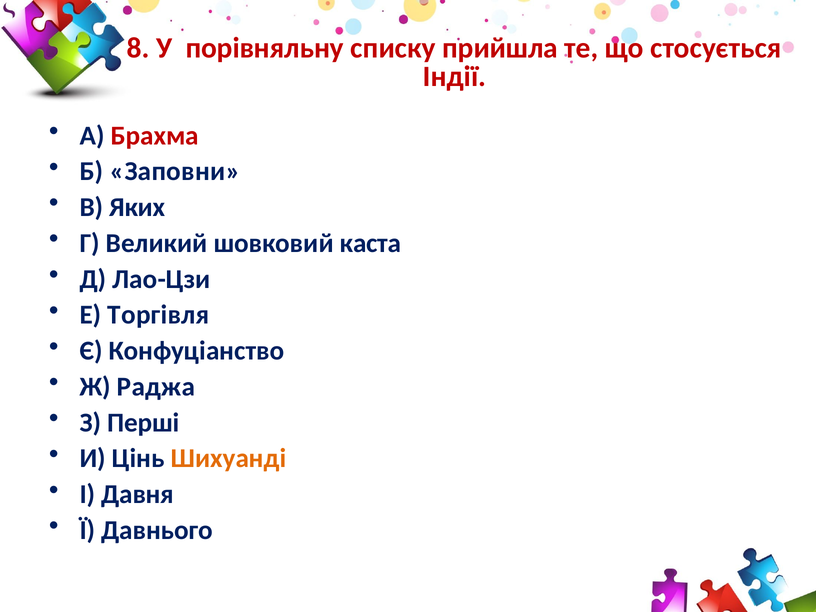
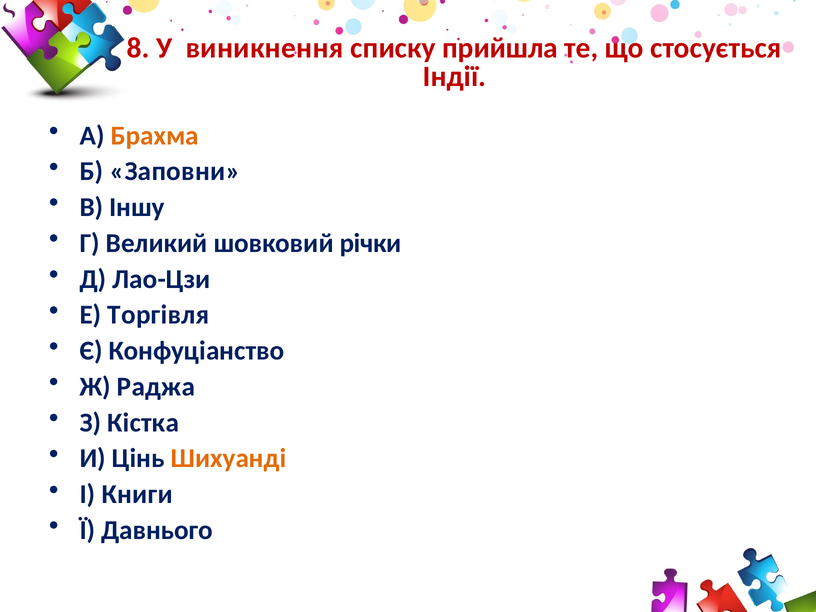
порівняльну: порівняльну -> виникнення
Брахма colour: red -> orange
Яких: Яких -> Іншу
каста: каста -> річки
Перші: Перші -> Кістка
Давня: Давня -> Книги
